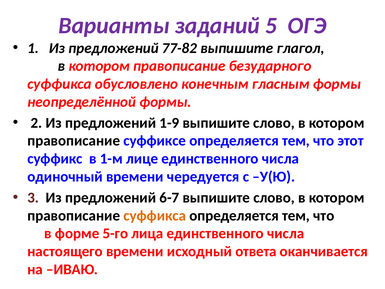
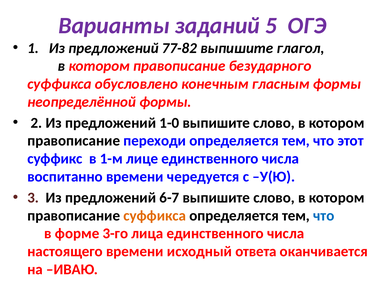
1-9: 1-9 -> 1-0
суффиксе: суффиксе -> переходи
одиночный: одиночный -> воспитанно
что at (324, 215) colour: black -> blue
5-го: 5-го -> 3-го
